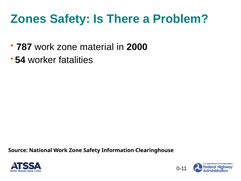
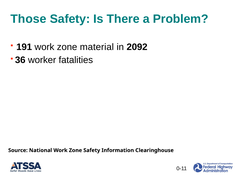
Zones: Zones -> Those
787: 787 -> 191
2000: 2000 -> 2092
54: 54 -> 36
